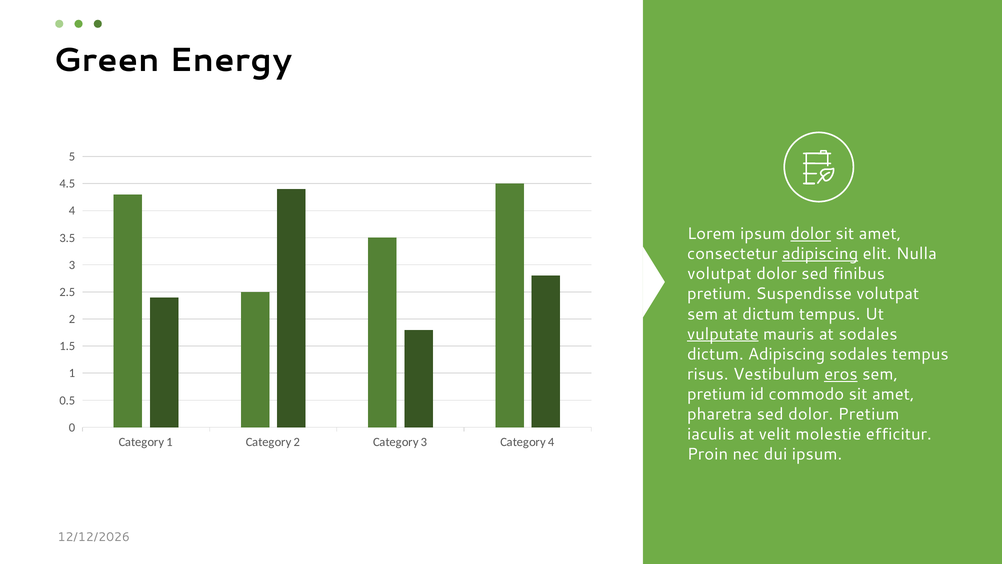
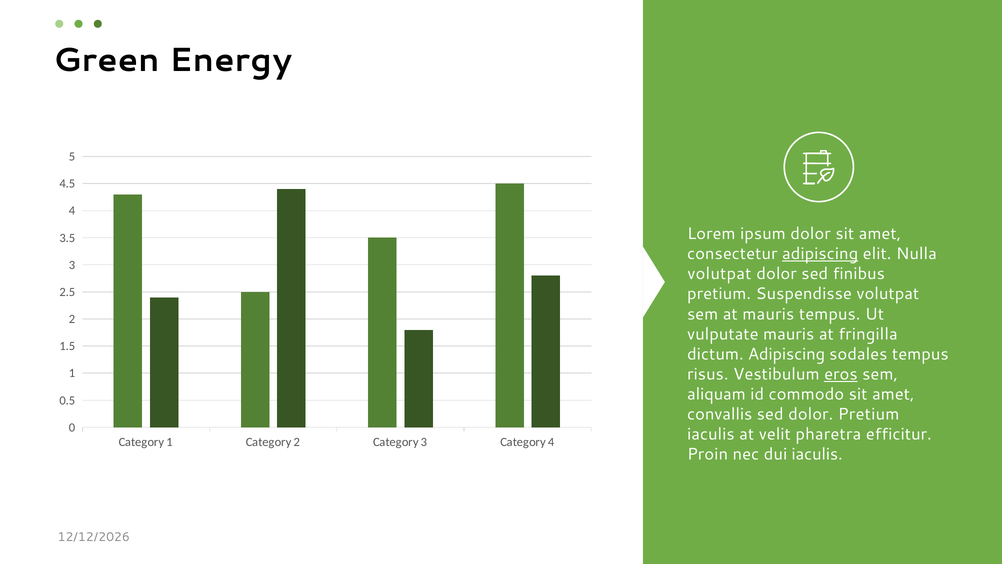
dolor at (811, 234) underline: present -> none
at dictum: dictum -> mauris
vulputate underline: present -> none
at sodales: sodales -> fringilla
pretium at (716, 394): pretium -> aliquam
pharetra: pharetra -> convallis
molestie: molestie -> pharetra
dui ipsum: ipsum -> iaculis
